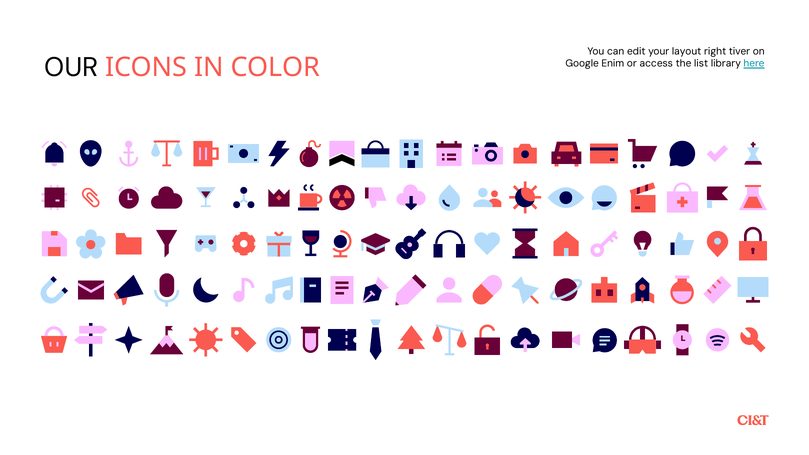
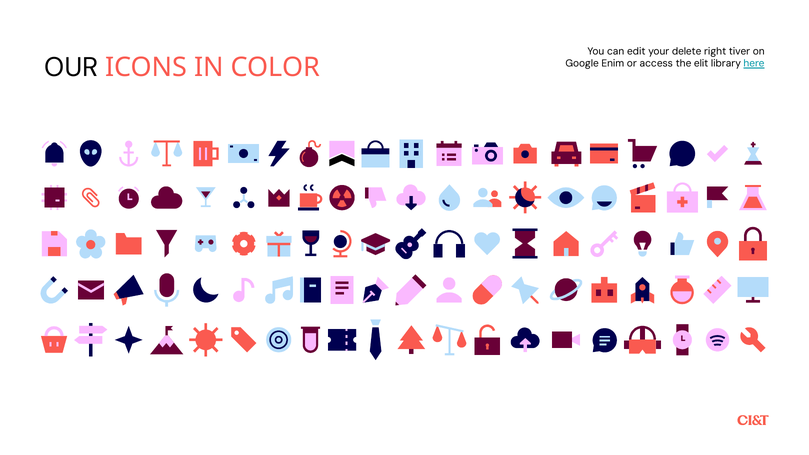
layout: layout -> delete
list: list -> elit
